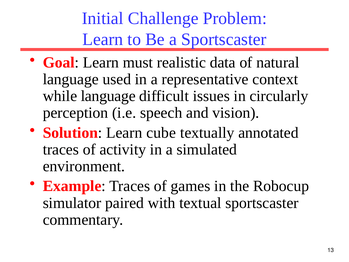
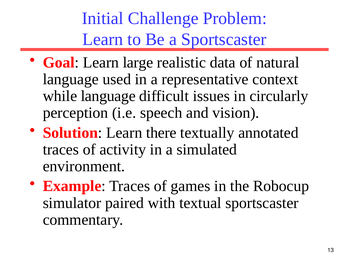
must: must -> large
cube: cube -> there
